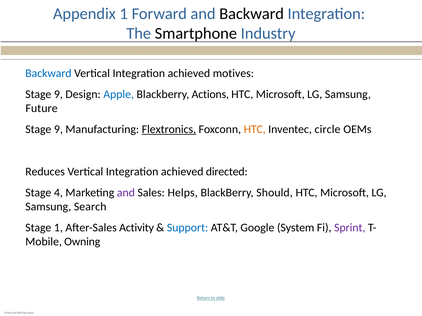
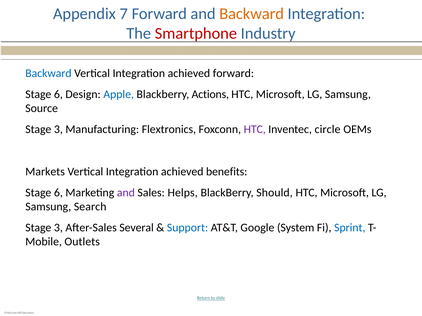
Appendix 1: 1 -> 7
Backward at (252, 14) colour: black -> orange
Smartphone colour: black -> red
achieved motives: motives -> forward
9 at (58, 94): 9 -> 6
Future: Future -> Source
9 at (58, 130): 9 -> 3
Flextronics underline: present -> none
HTC at (255, 130) colour: orange -> purple
Reduces: Reduces -> Markets
directed: directed -> benefits
4 at (58, 193): 4 -> 6
1 at (58, 228): 1 -> 3
Activity: Activity -> Several
Sprint colour: purple -> blue
Owning: Owning -> Outlets
